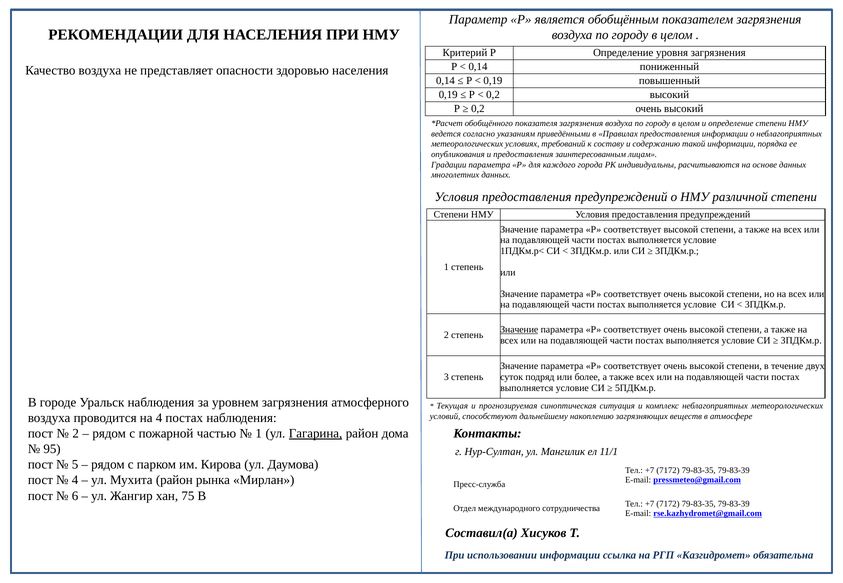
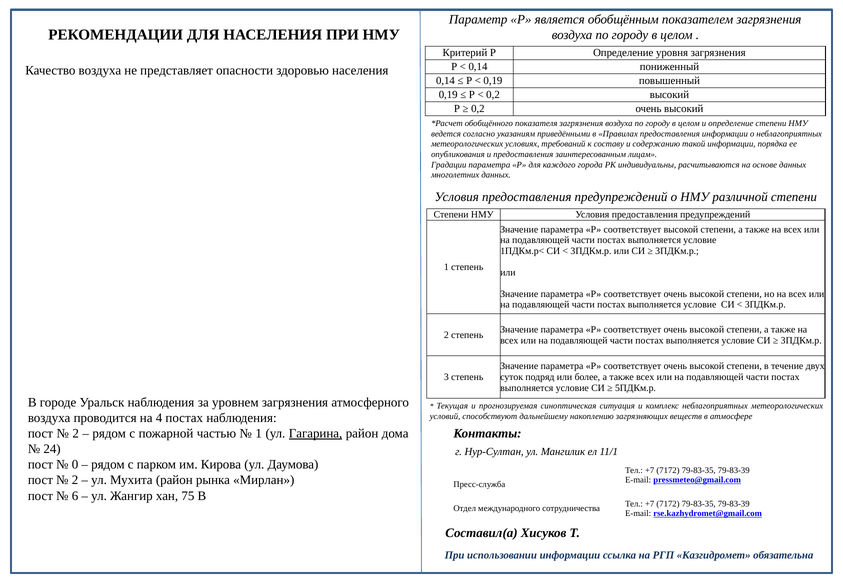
Значение at (519, 330) underline: present -> none
95: 95 -> 24
5: 5 -> 0
4 at (75, 481): 4 -> 2
